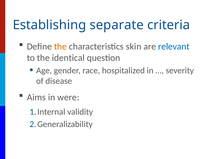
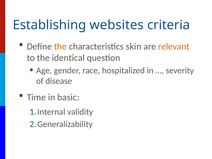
separate: separate -> websites
relevant colour: blue -> orange
Aims: Aims -> Time
were: were -> basic
